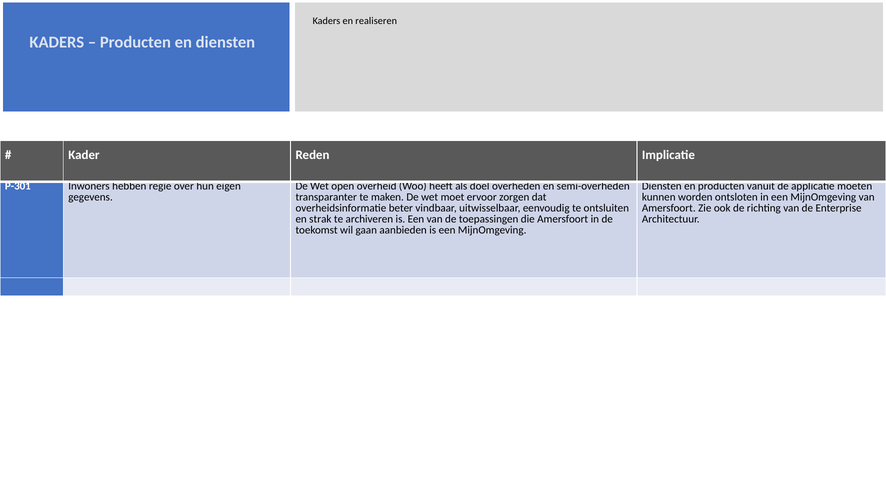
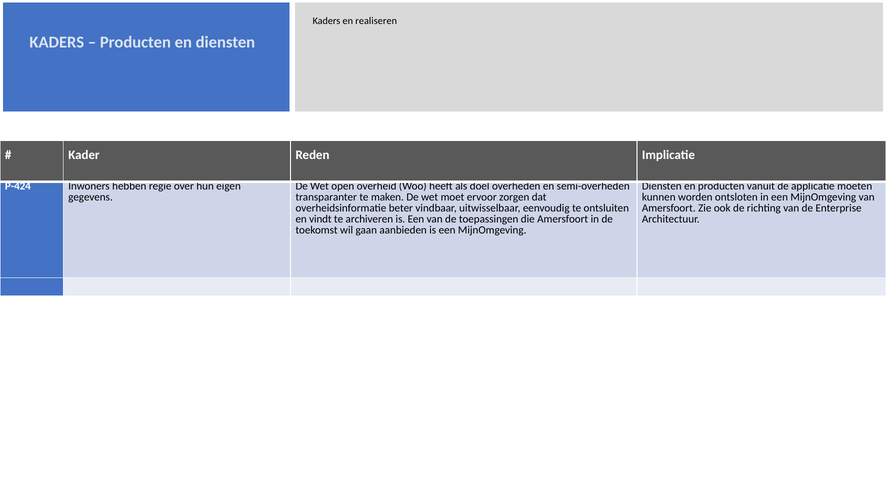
P-301: P-301 -> P-424
strak: strak -> vindt
